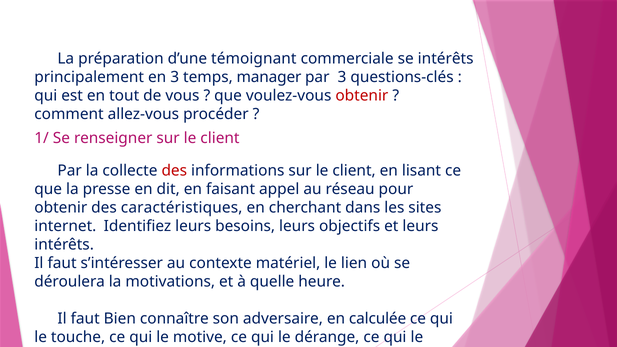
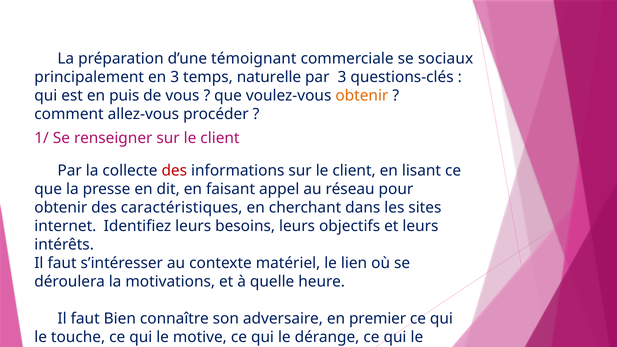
se intérêts: intérêts -> sociaux
manager: manager -> naturelle
tout: tout -> puis
obtenir at (362, 96) colour: red -> orange
calculée: calculée -> premier
